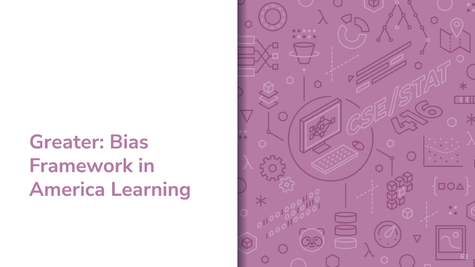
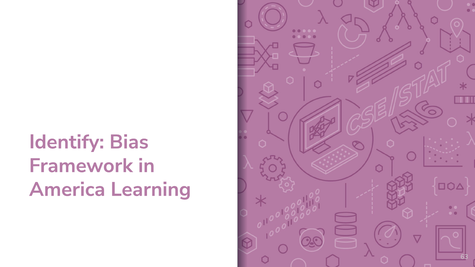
Greater: Greater -> Identify
